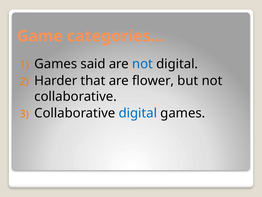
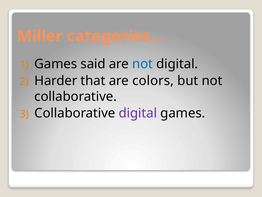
Game: Game -> Miller
flower: flower -> colors
digital at (138, 113) colour: blue -> purple
